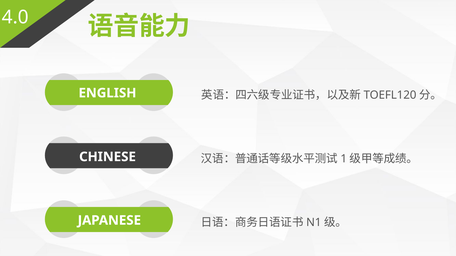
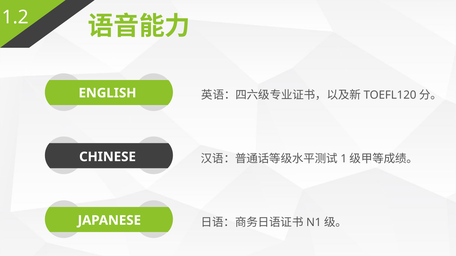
4.0: 4.0 -> 1.2
